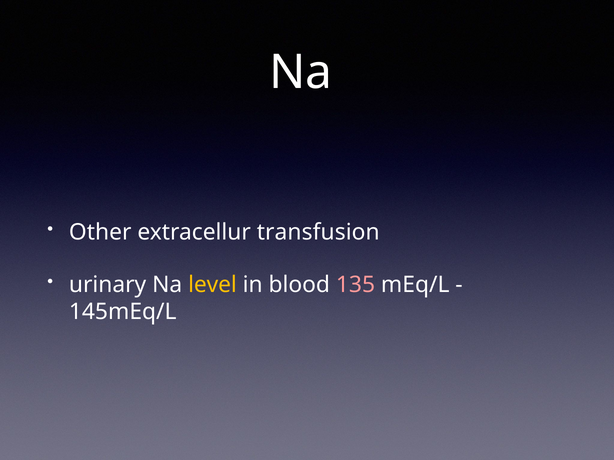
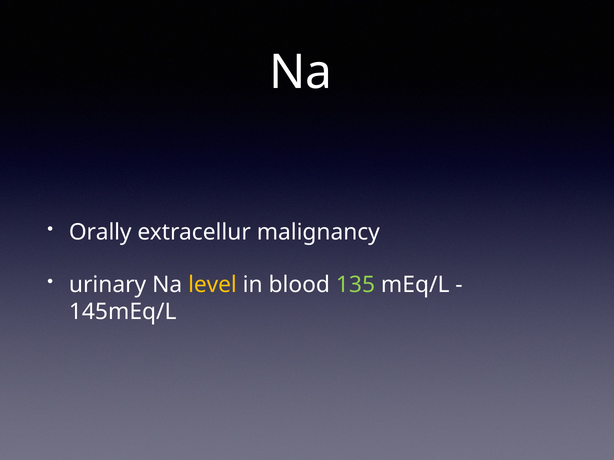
Other: Other -> Orally
transfusion: transfusion -> malignancy
135 colour: pink -> light green
